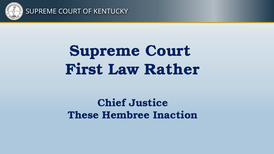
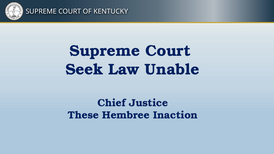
First: First -> Seek
Rather: Rather -> Unable
